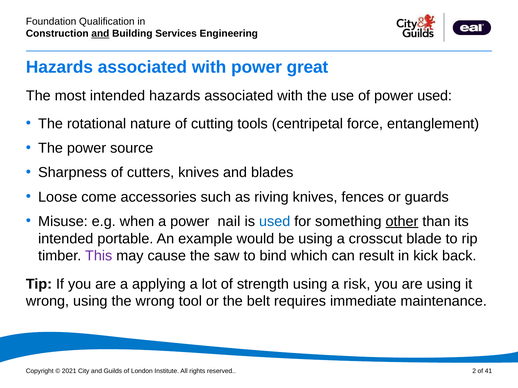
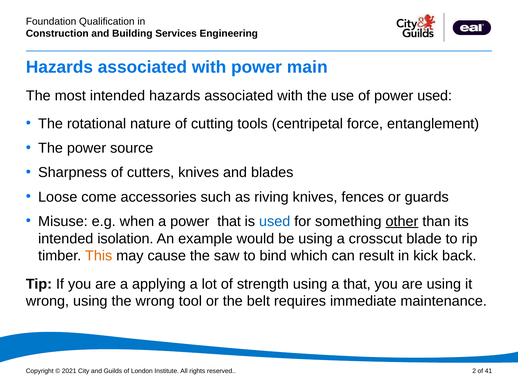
and at (100, 34) underline: present -> none
great: great -> main
power nail: nail -> that
portable: portable -> isolation
This colour: purple -> orange
a risk: risk -> that
